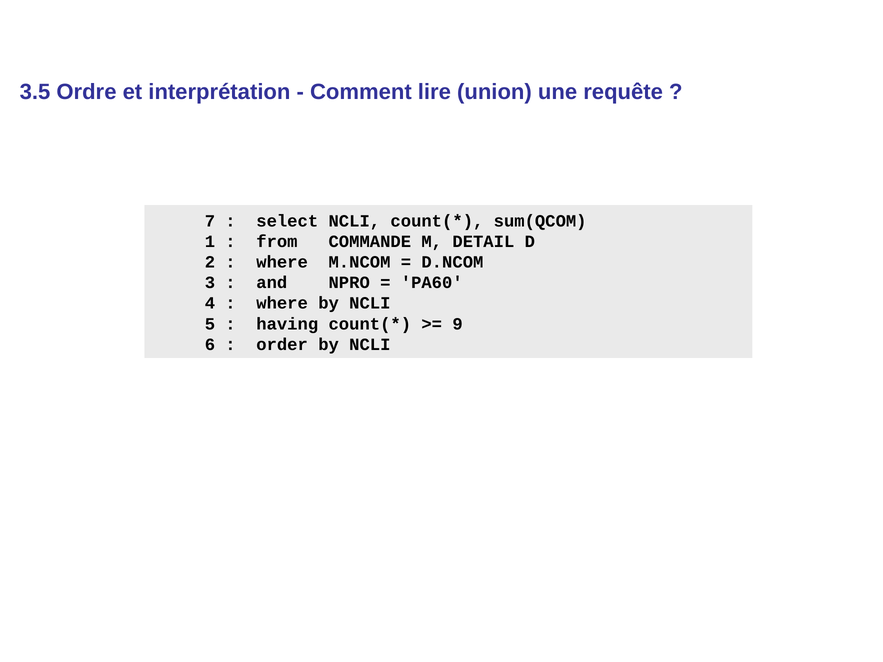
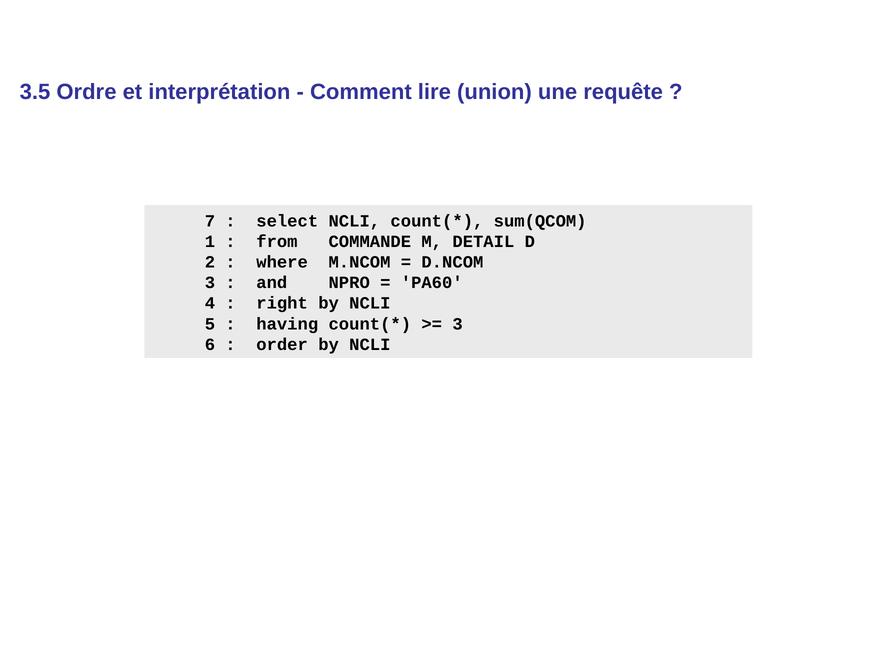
where at (282, 303): where -> right
9 at (458, 324): 9 -> 3
